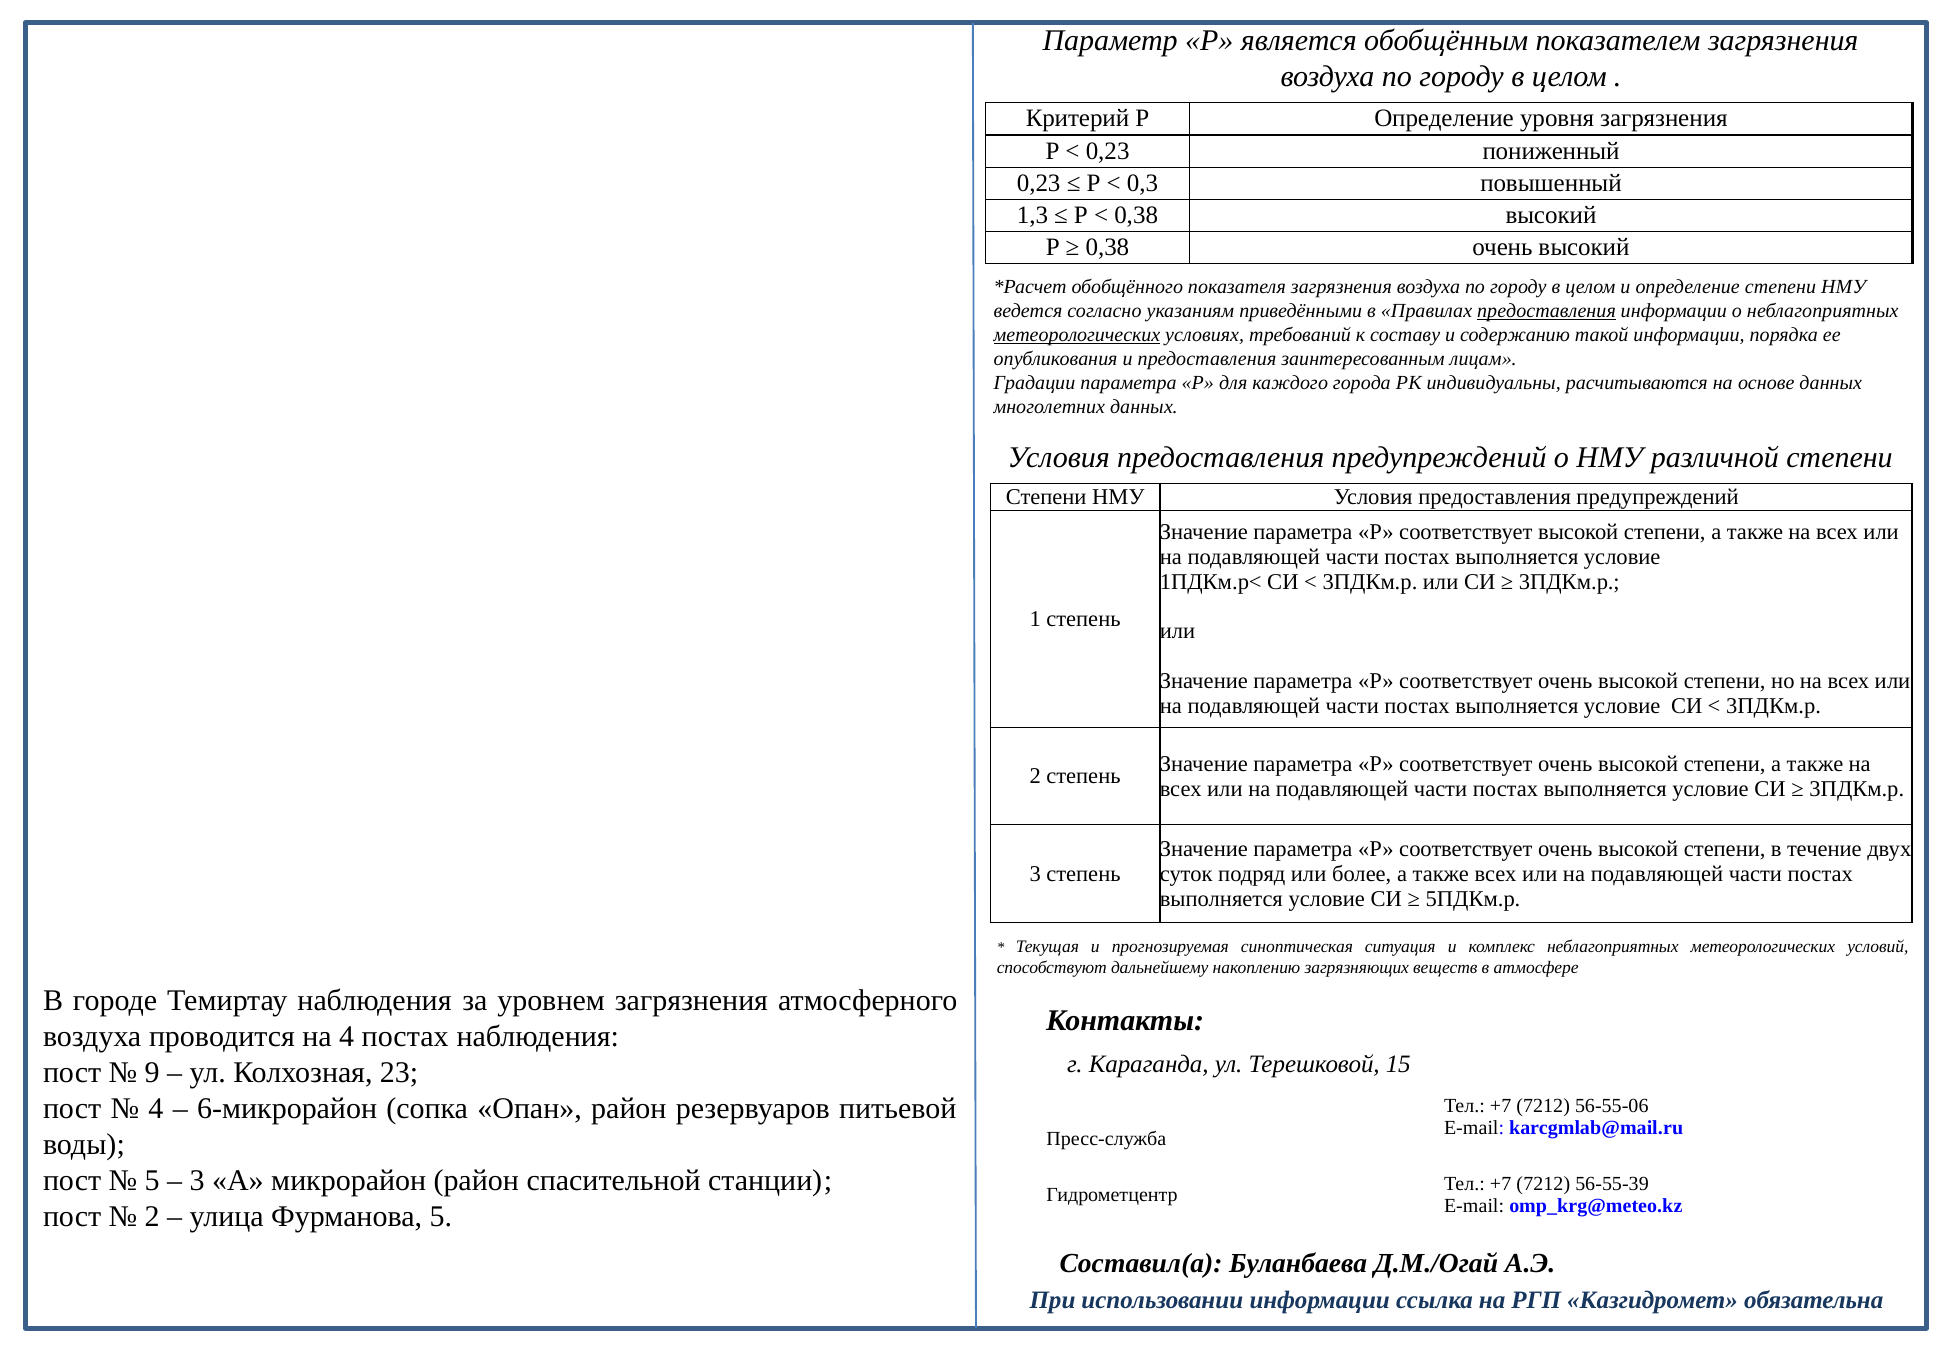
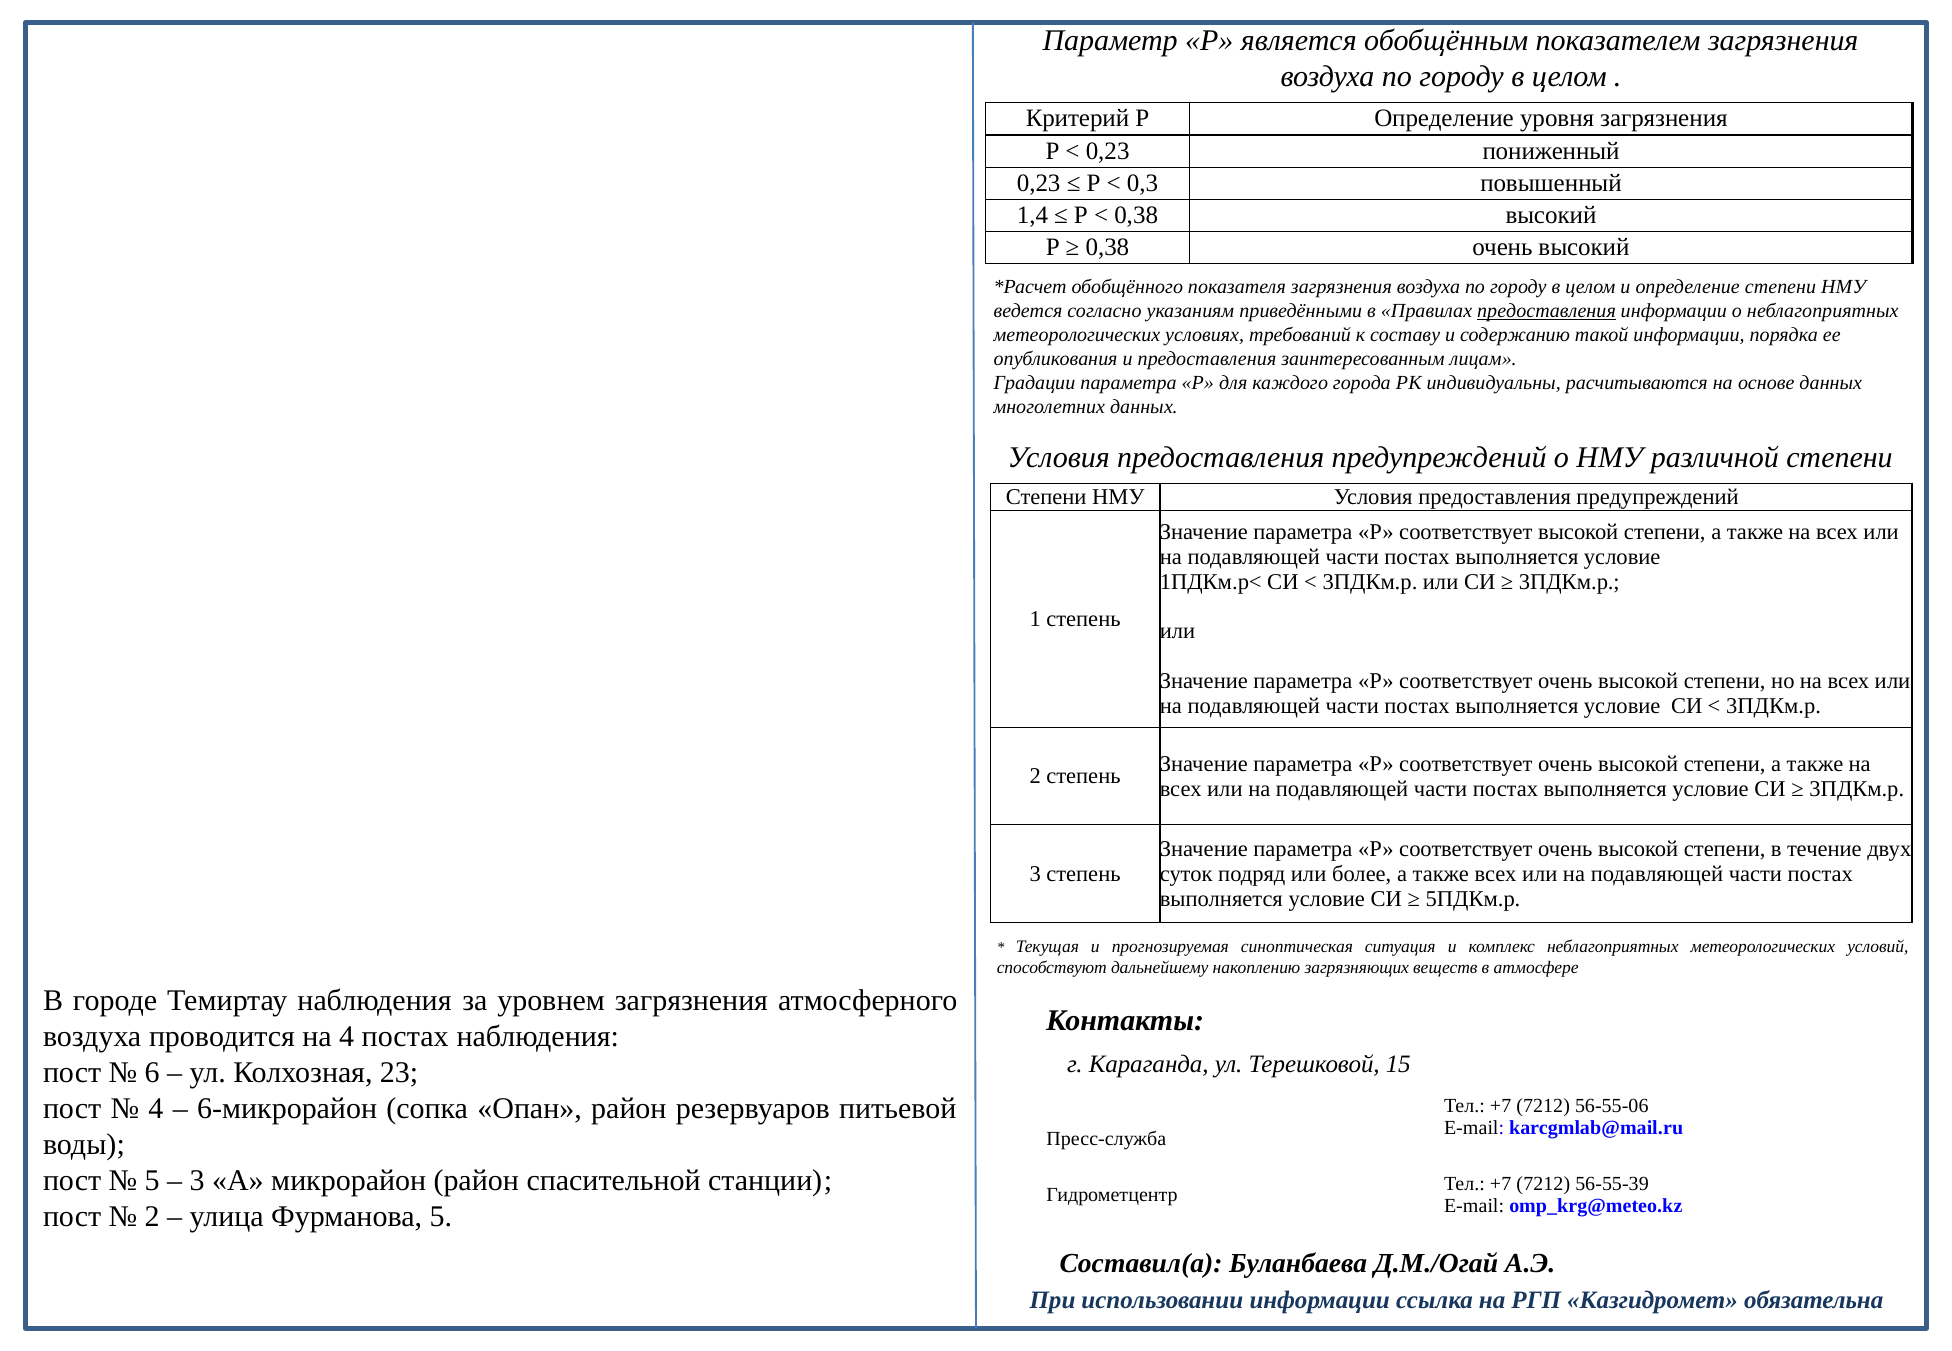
1,3: 1,3 -> 1,4
метеорологических at (1077, 335) underline: present -> none
9: 9 -> 6
